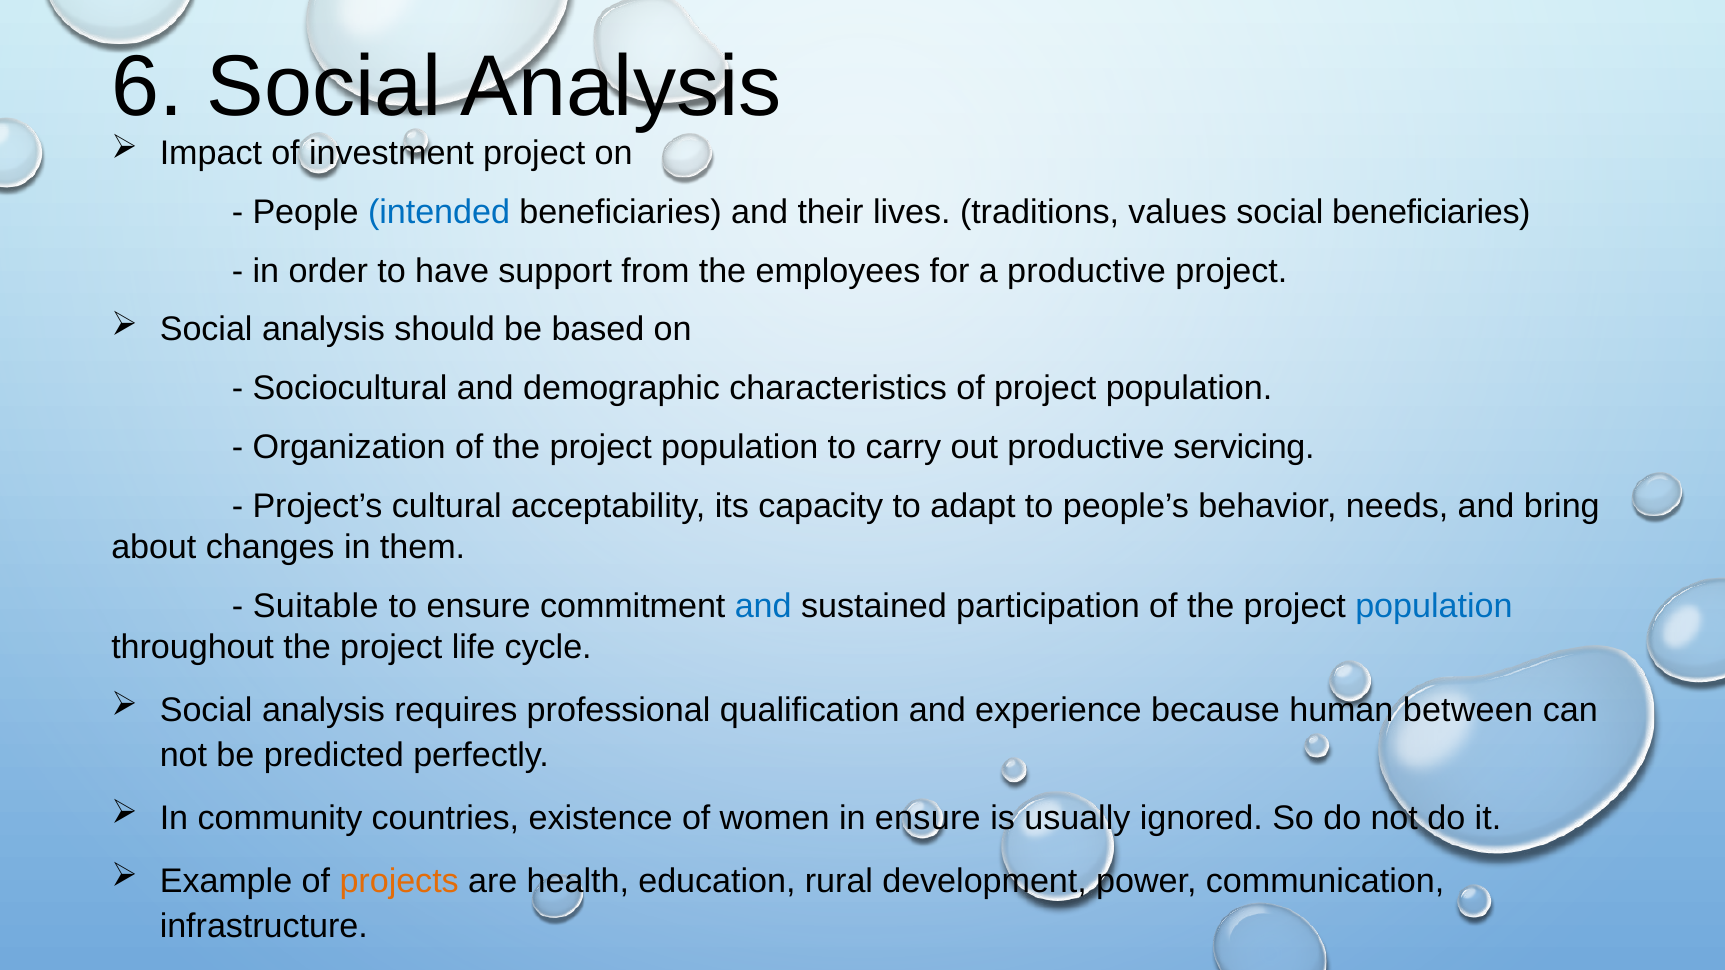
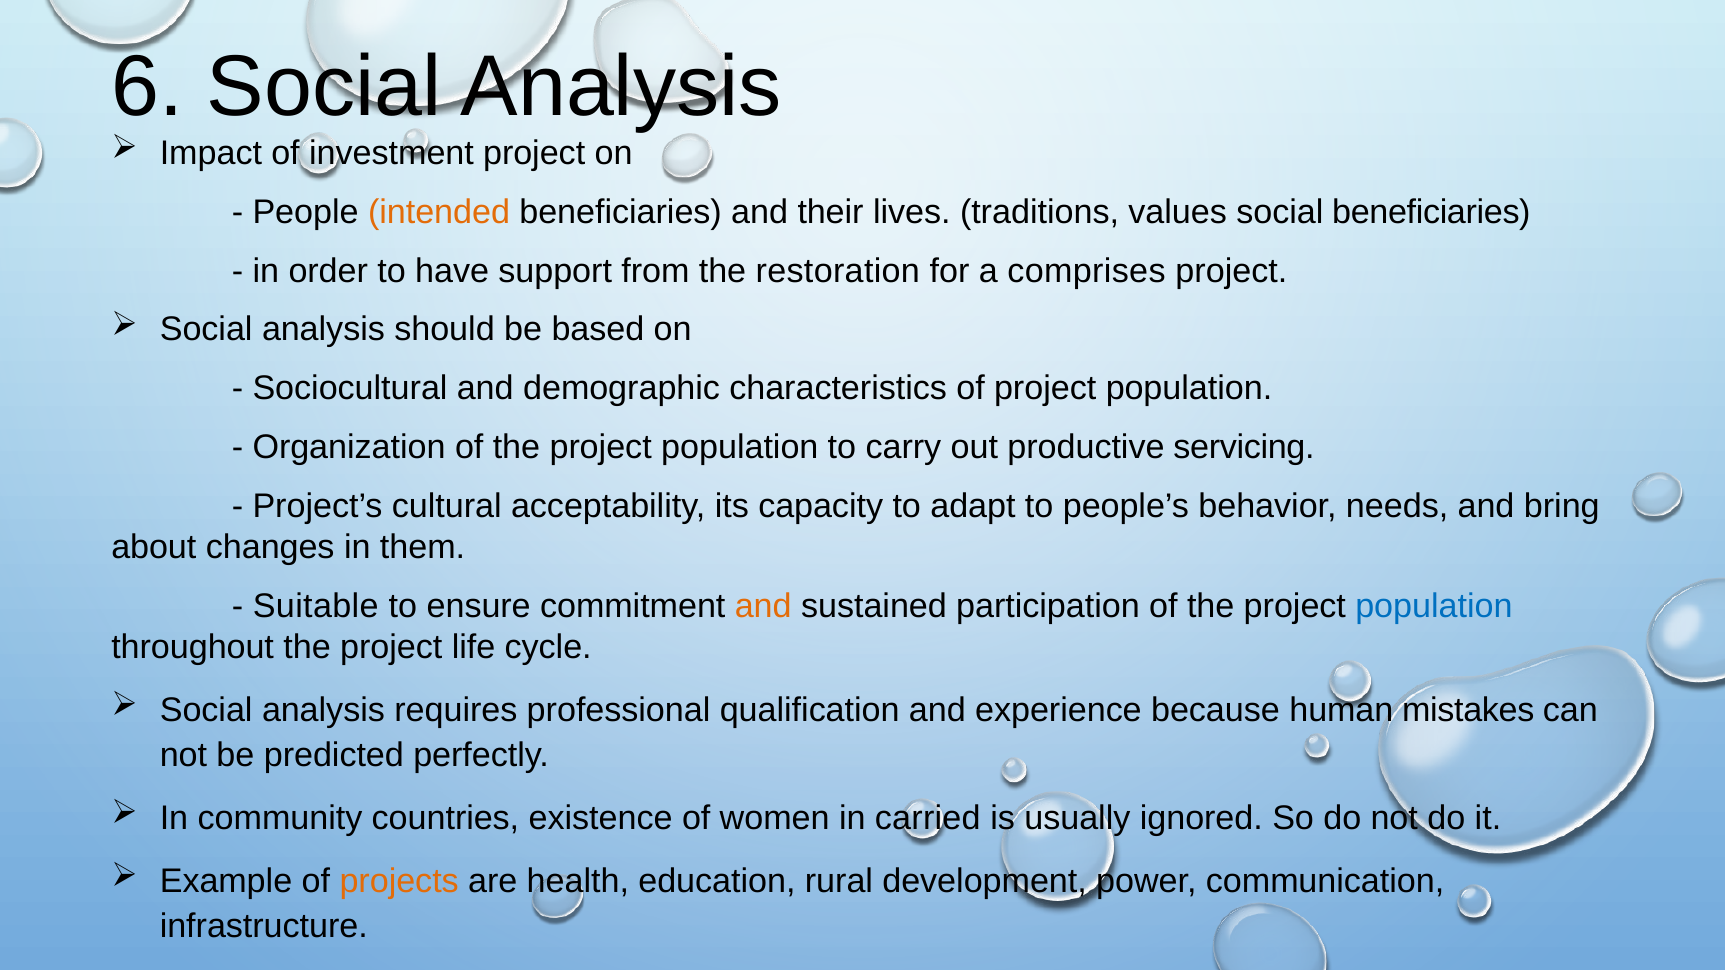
intended colour: blue -> orange
employees: employees -> restoration
a productive: productive -> comprises
and at (763, 606) colour: blue -> orange
between: between -> mistakes
in ensure: ensure -> carried
